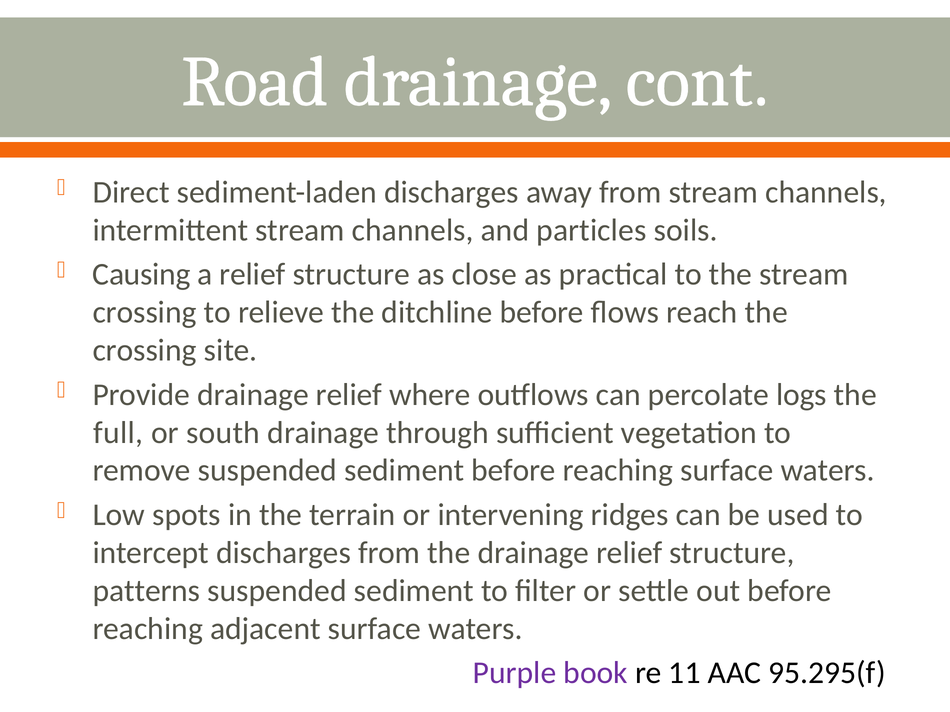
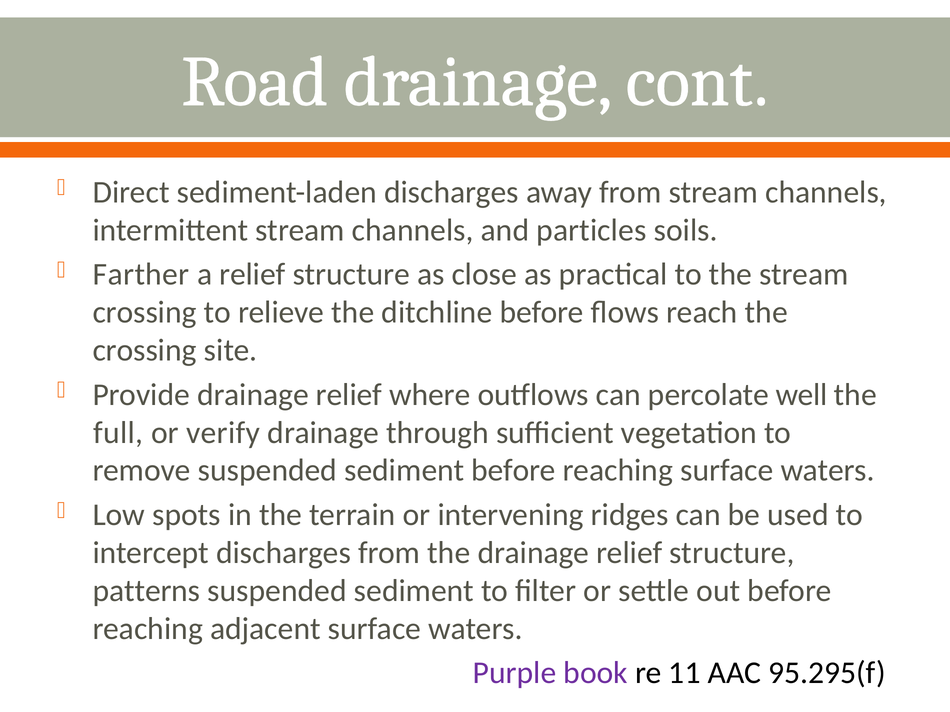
Causing: Causing -> Farther
logs: logs -> well
south: south -> verify
